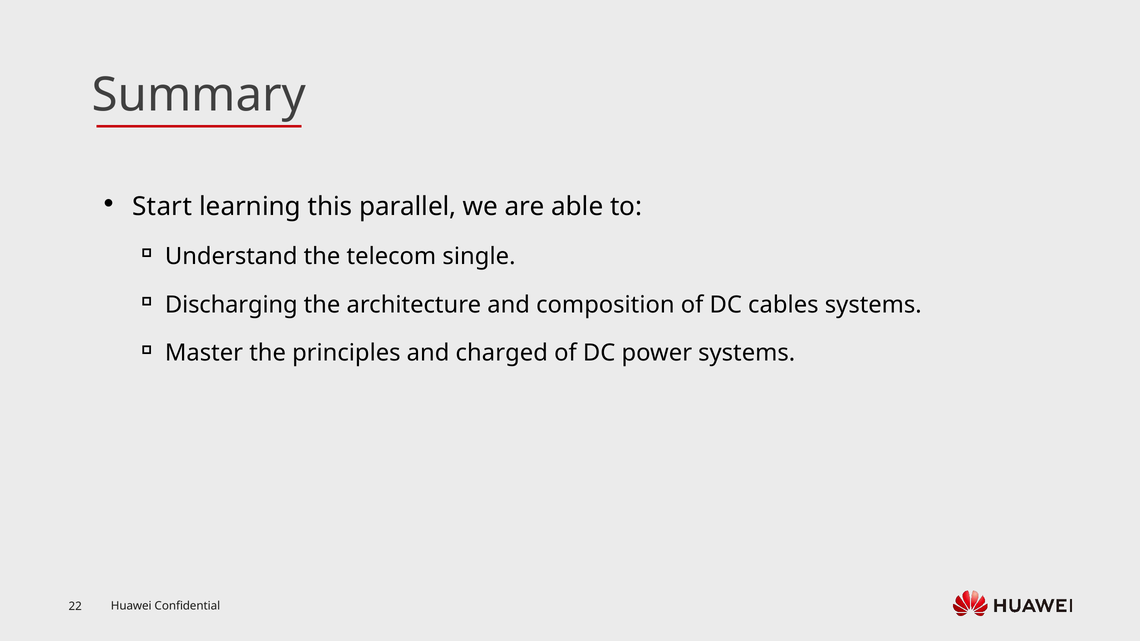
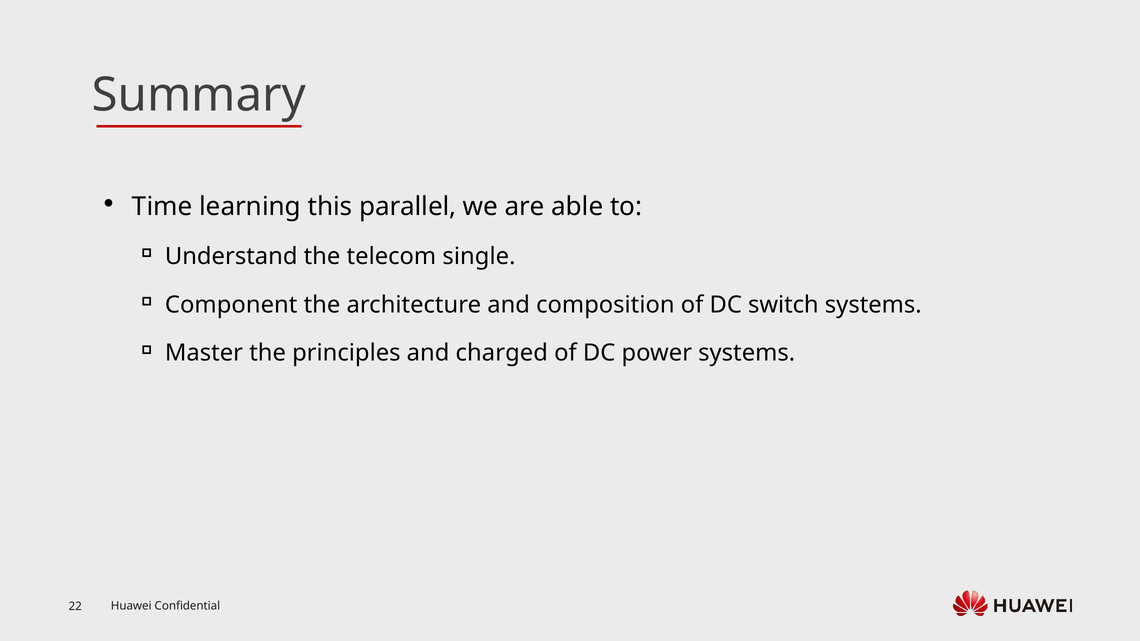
Start: Start -> Time
Discharging: Discharging -> Component
cables: cables -> switch
